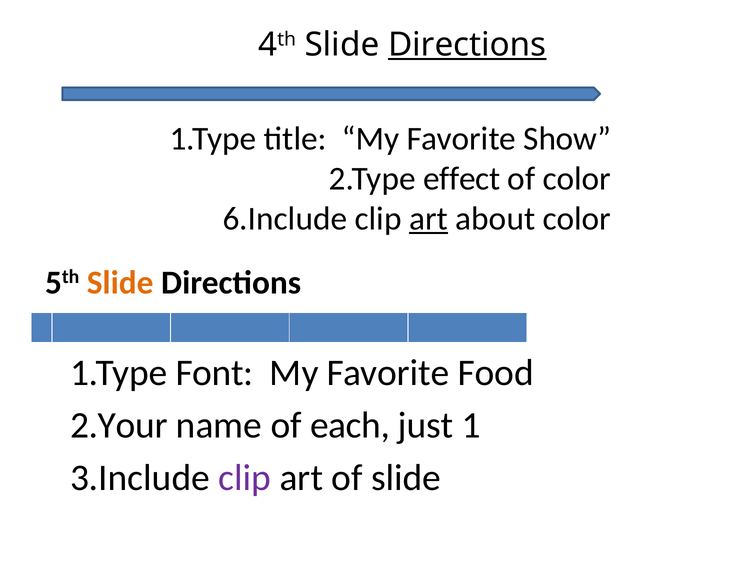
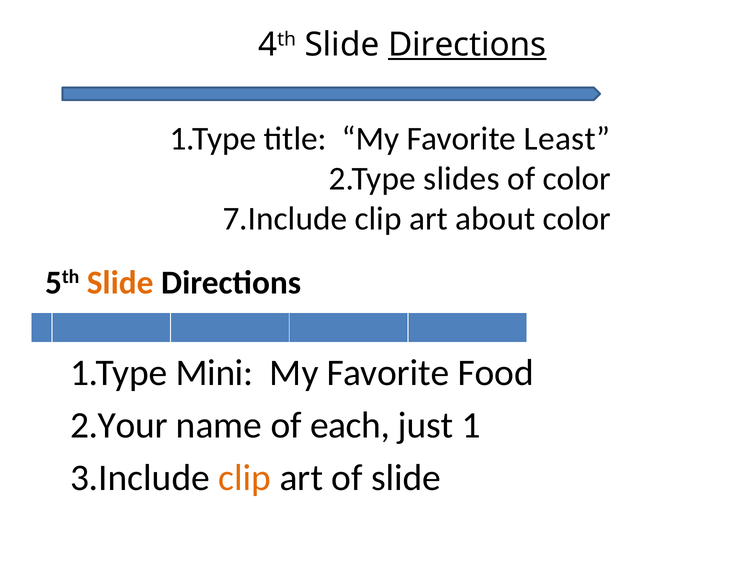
Show: Show -> Least
effect: effect -> slides
6.Include: 6.Include -> 7.Include
art at (428, 219) underline: present -> none
Font: Font -> Mini
clip at (245, 478) colour: purple -> orange
